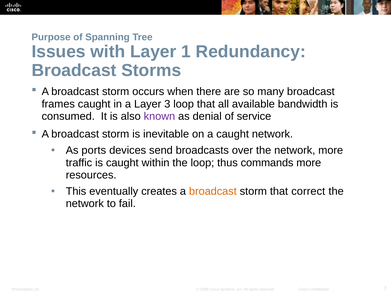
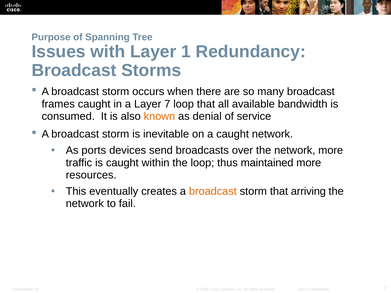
Layer 3: 3 -> 7
known colour: purple -> orange
commands: commands -> maintained
correct: correct -> arriving
